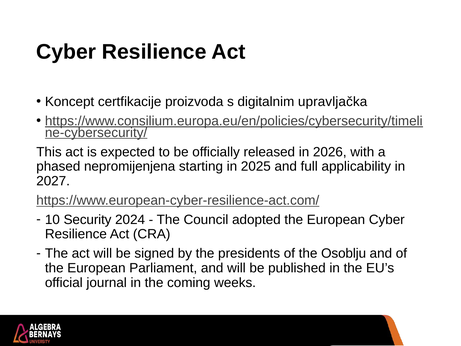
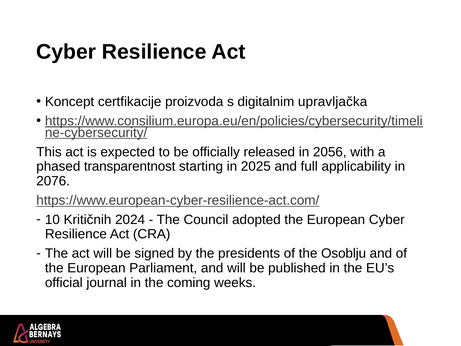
2026: 2026 -> 2056
nepromijenjena: nepromijenjena -> transparentnost
2027: 2027 -> 2076
Security: Security -> Kritičnih
